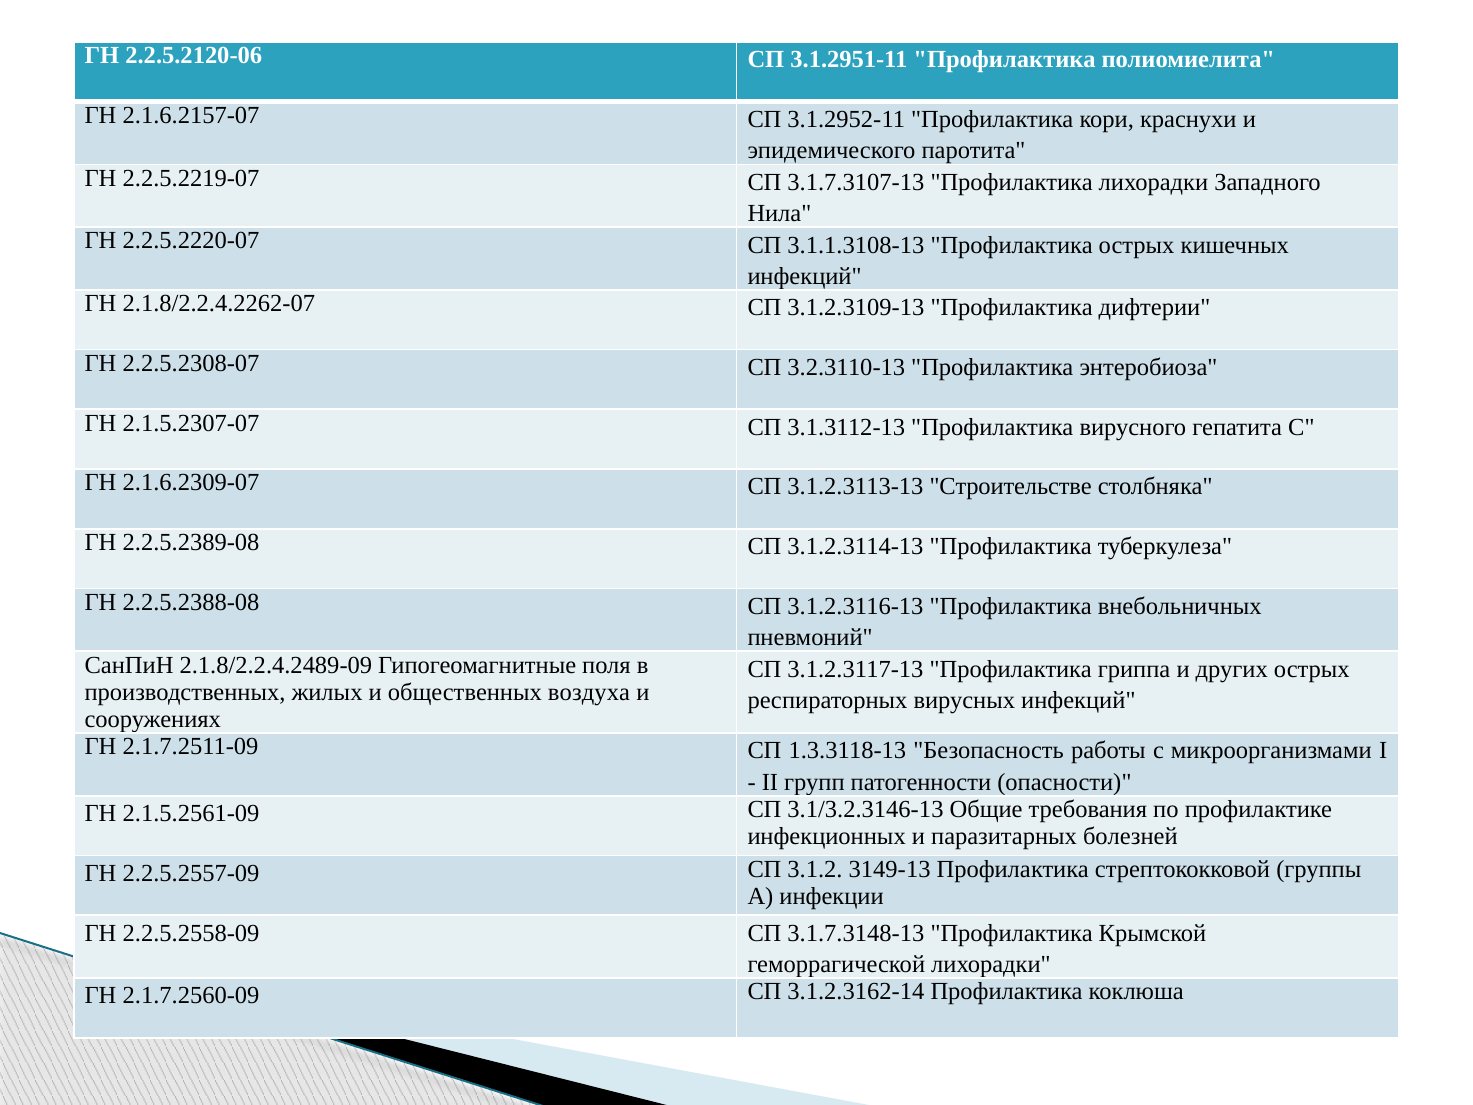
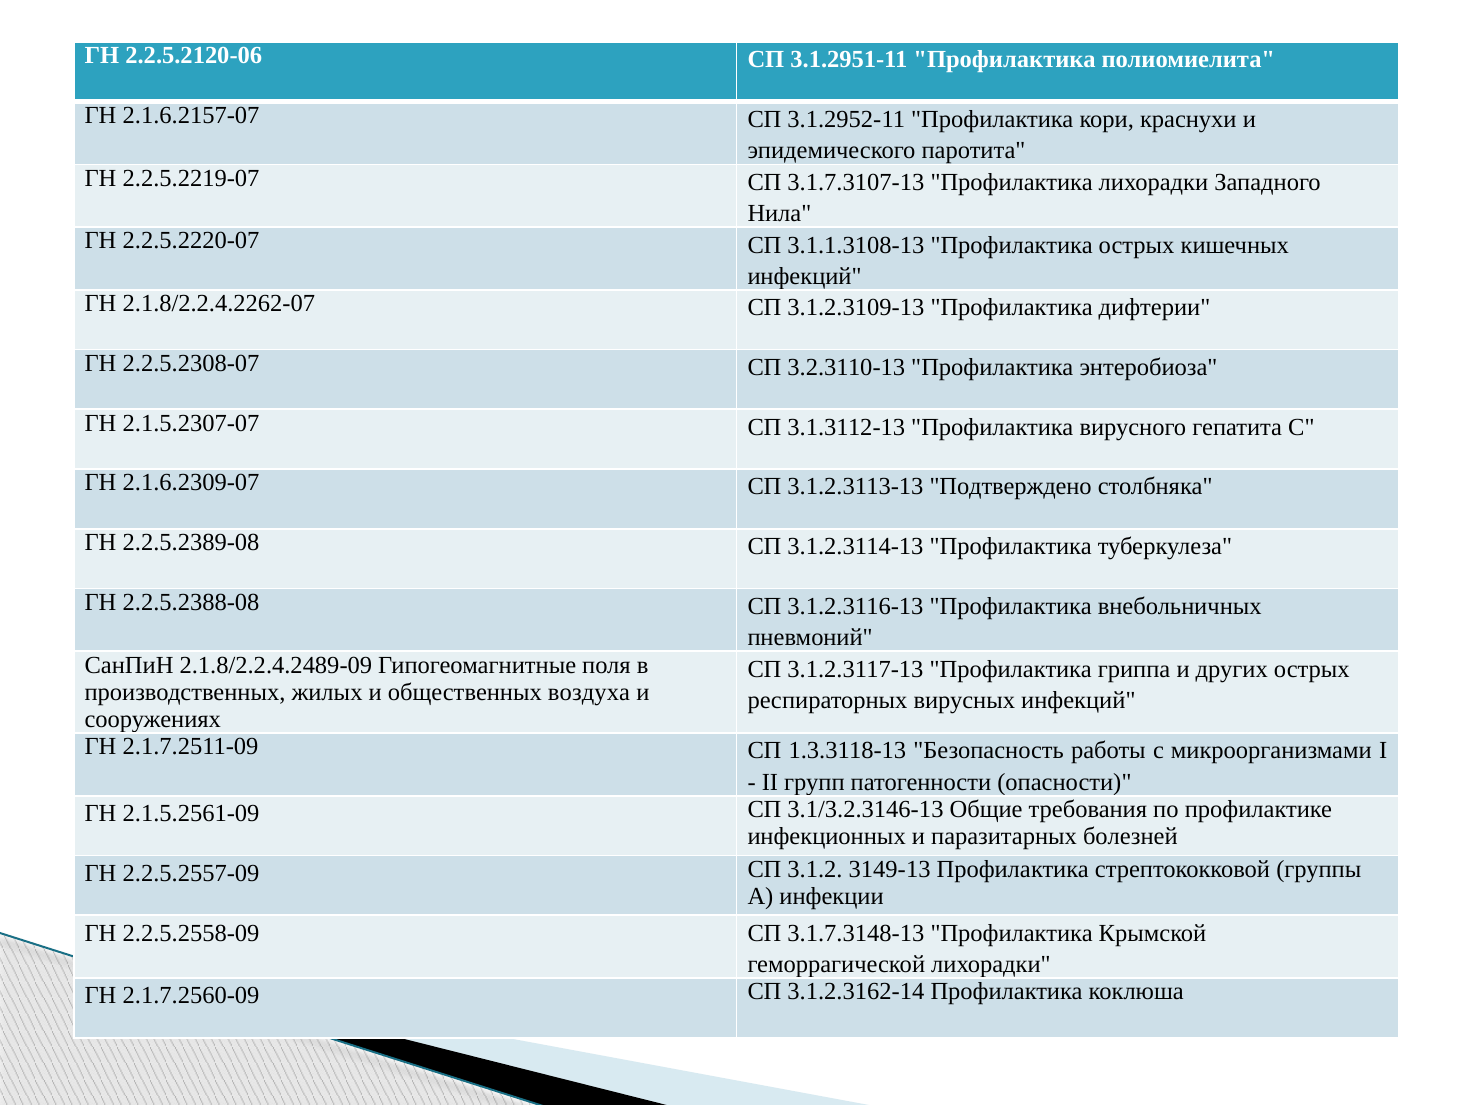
Строительстве: Строительстве -> Подтверждено
